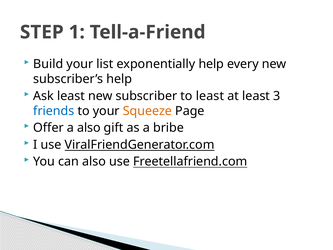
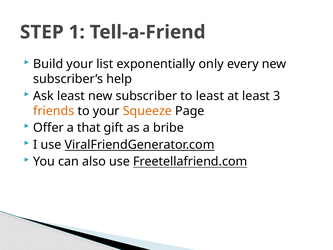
exponentially help: help -> only
friends colour: blue -> orange
a also: also -> that
